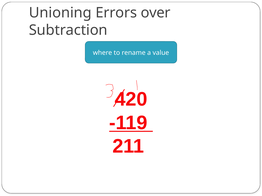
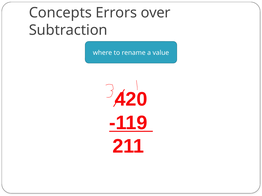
Unioning: Unioning -> Concepts
